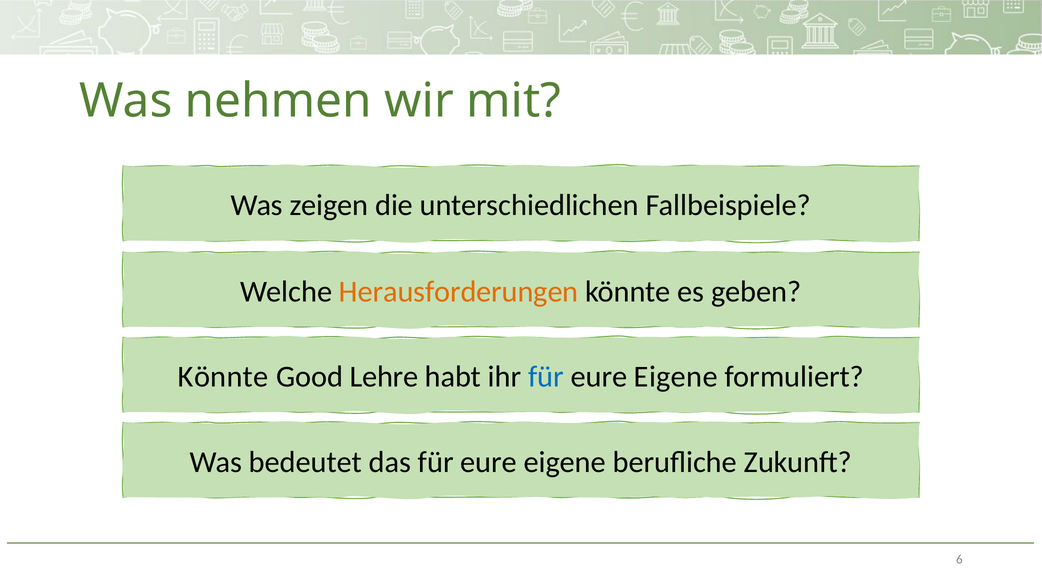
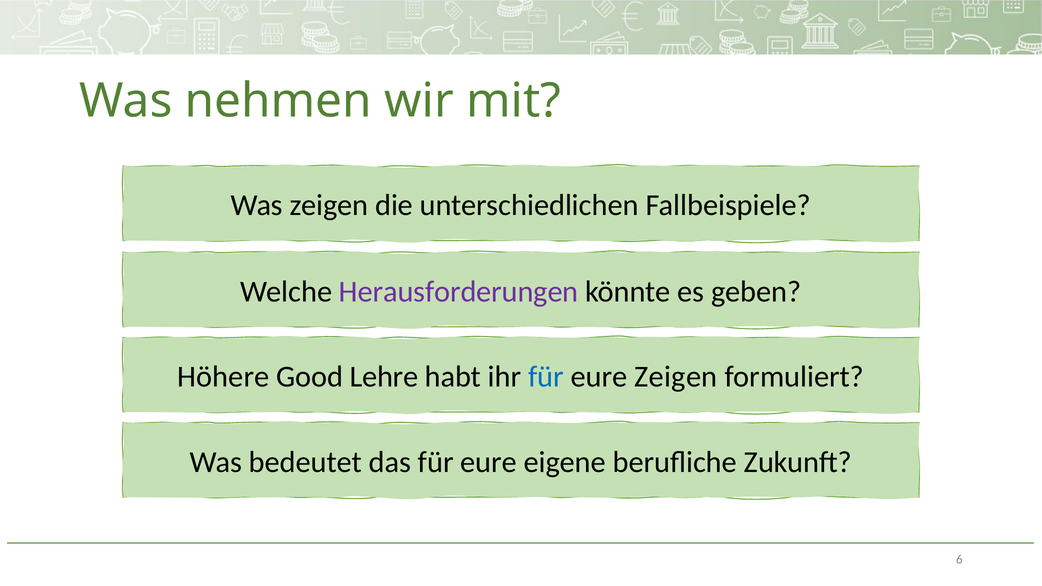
Herausforderungen colour: orange -> purple
Könnte at (223, 377): Könnte -> Höhere
Eigene at (676, 377): Eigene -> Zeigen
